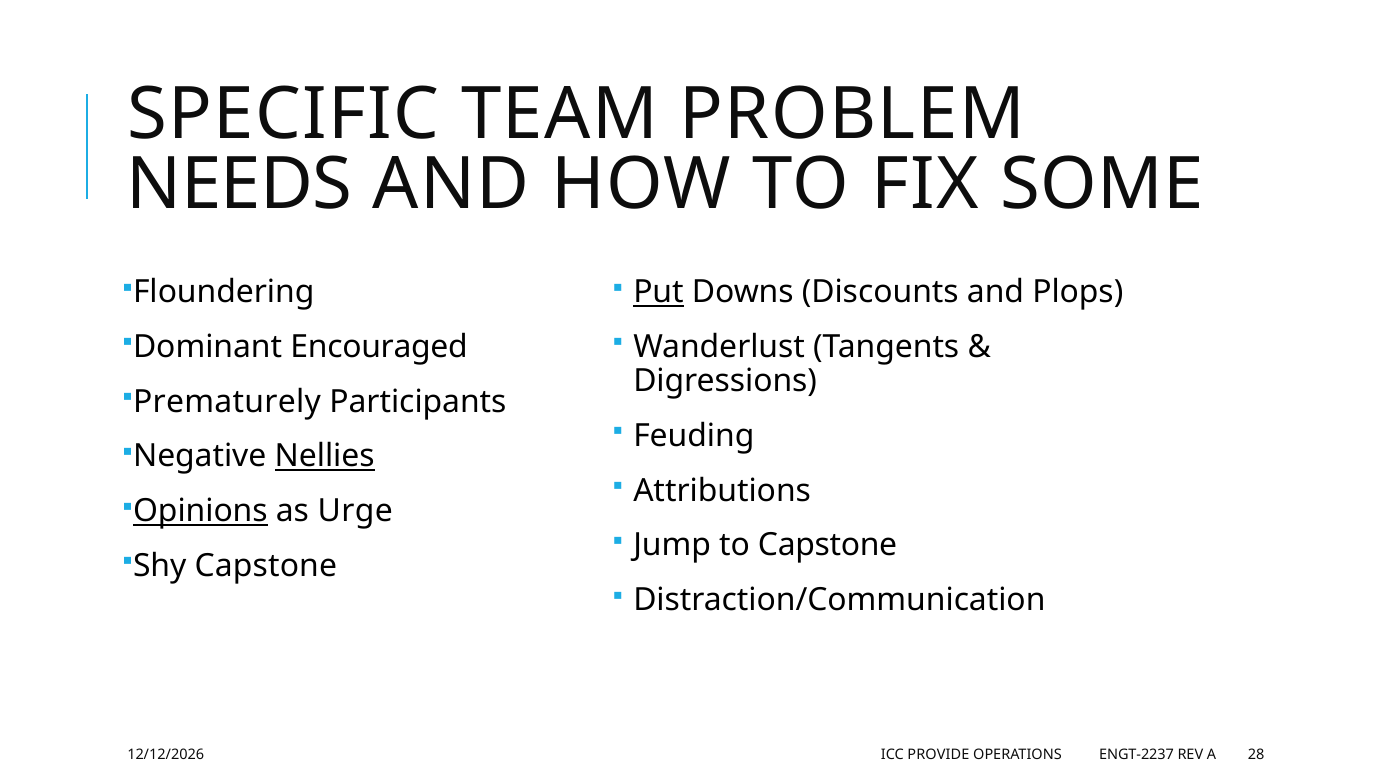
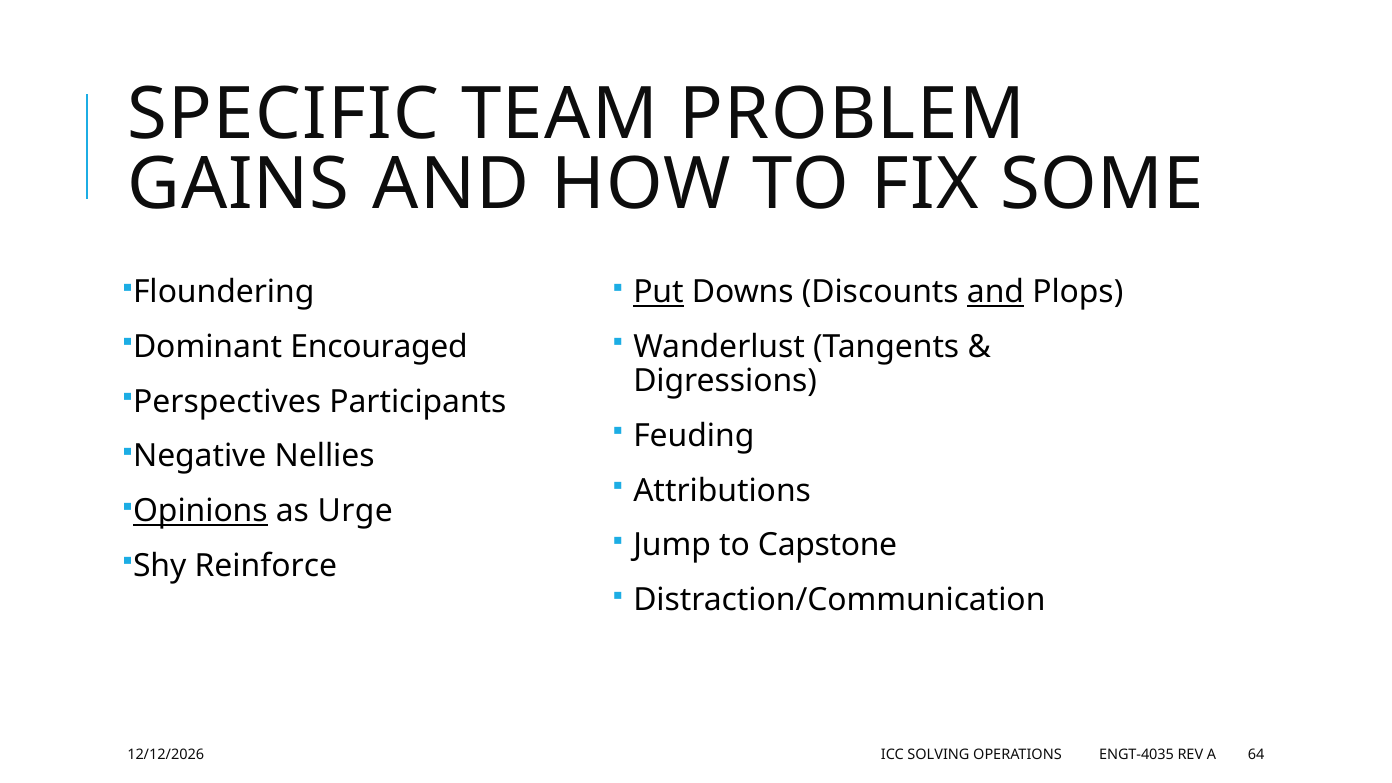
NEEDS: NEEDS -> GAINS
and at (995, 292) underline: none -> present
Prematurely: Prematurely -> Perspectives
Nellies underline: present -> none
Shy Capstone: Capstone -> Reinforce
PROVIDE: PROVIDE -> SOLVING
ENGT-2237: ENGT-2237 -> ENGT-4035
28: 28 -> 64
